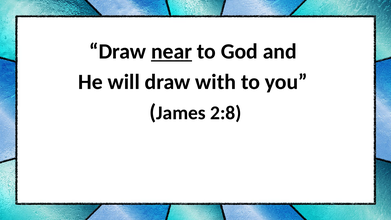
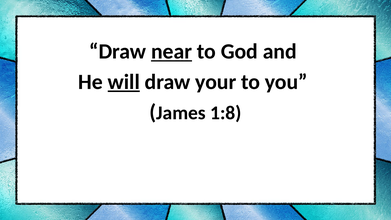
will underline: none -> present
with: with -> your
2:8: 2:8 -> 1:8
